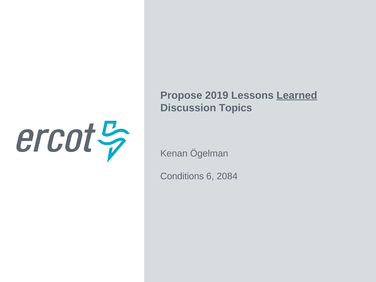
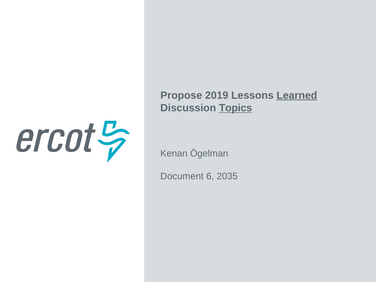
Topics underline: none -> present
Conditions: Conditions -> Document
2084: 2084 -> 2035
